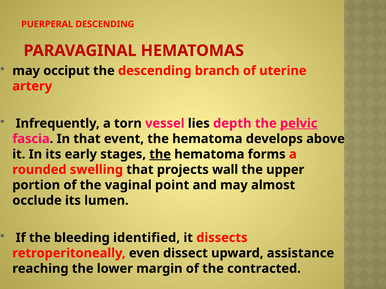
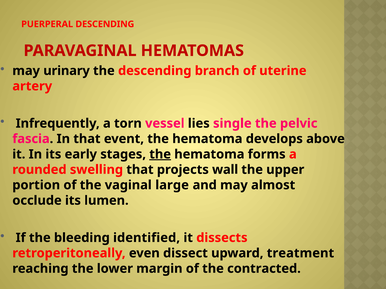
occiput: occiput -> urinary
depth: depth -> single
pelvic underline: present -> none
point: point -> large
assistance: assistance -> treatment
